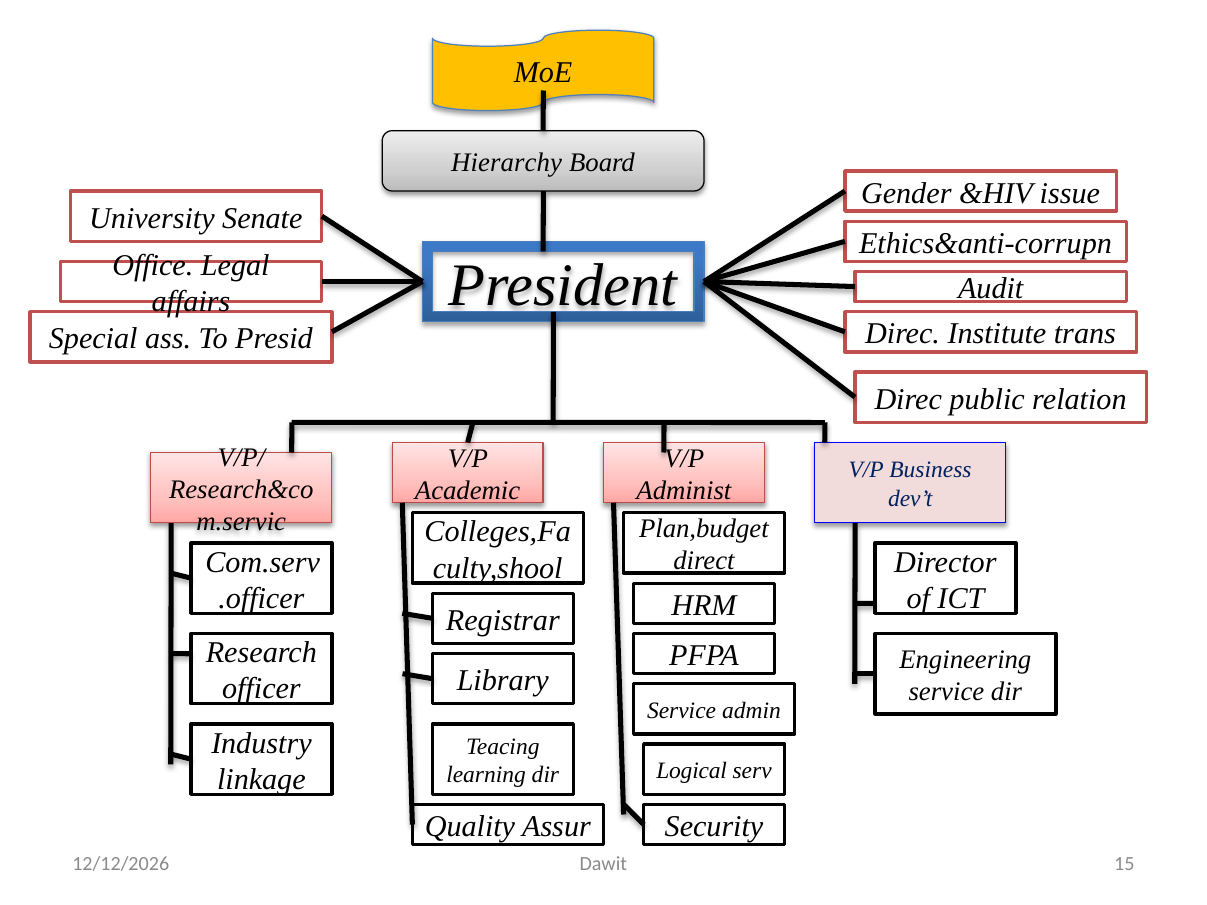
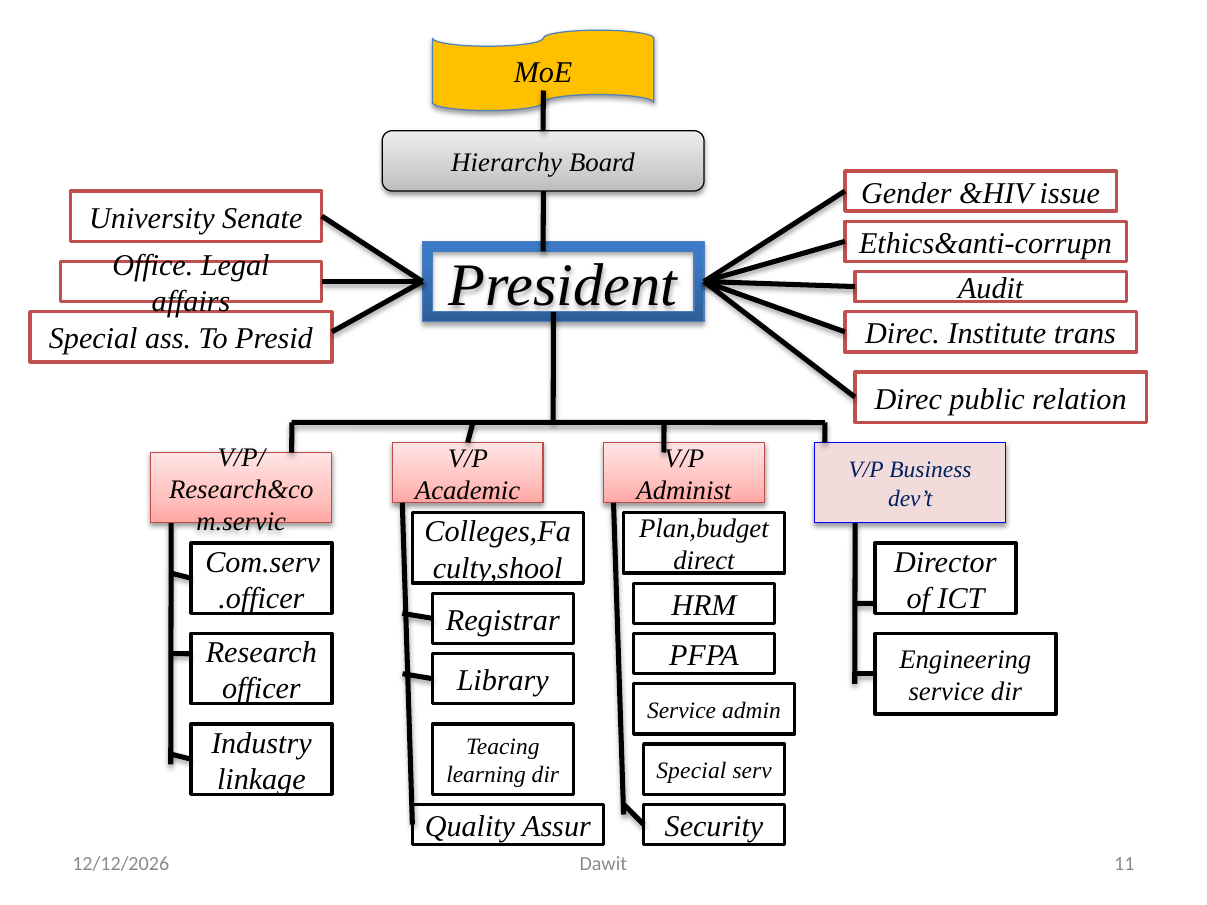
linkage Logical: Logical -> Special
15: 15 -> 11
